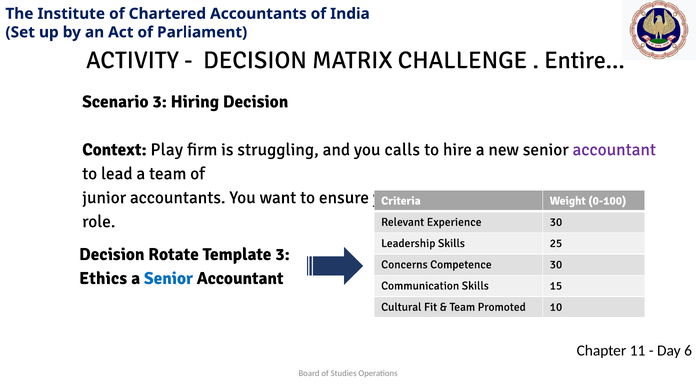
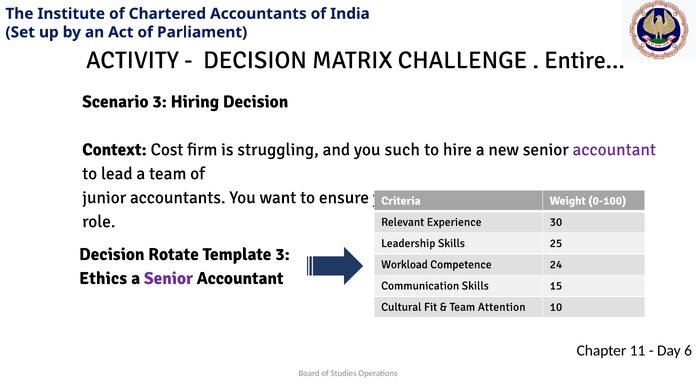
Play: Play -> Cost
calls: calls -> such
Concerns: Concerns -> Workload
Competence 30: 30 -> 24
Senior at (168, 279) colour: blue -> purple
Promoted: Promoted -> Attention
